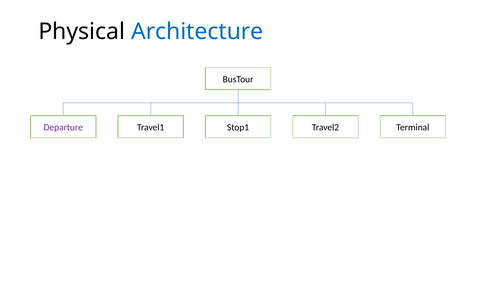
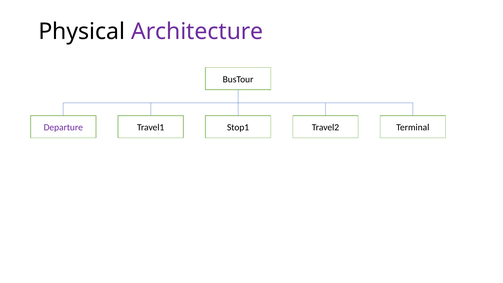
Architecture colour: blue -> purple
